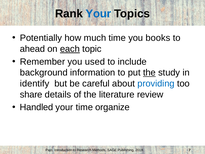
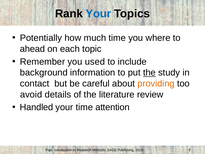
books: books -> where
each underline: present -> none
identify: identify -> contact
providing colour: blue -> orange
share: share -> avoid
organize: organize -> attention
